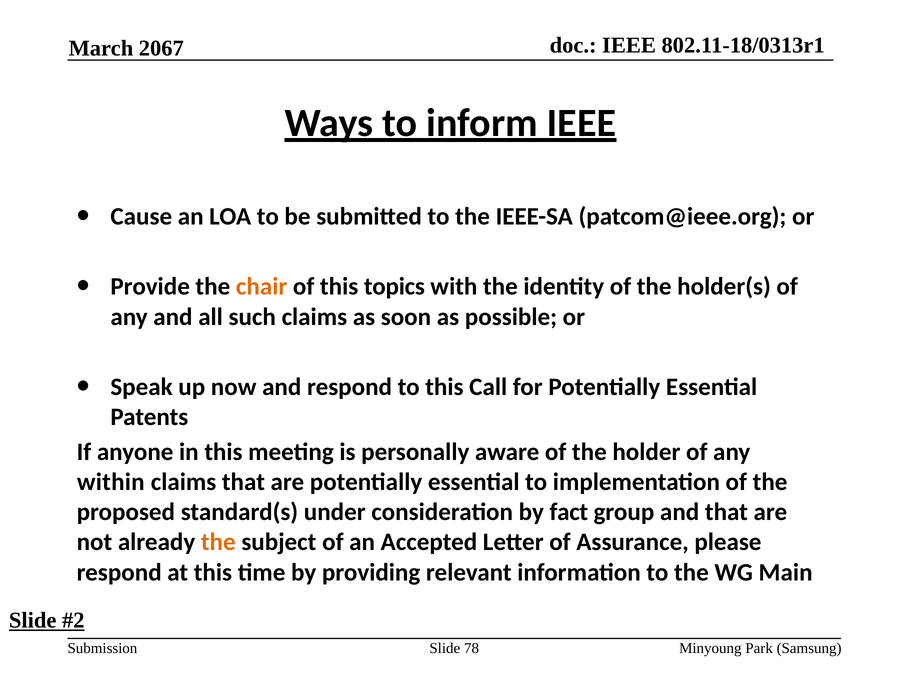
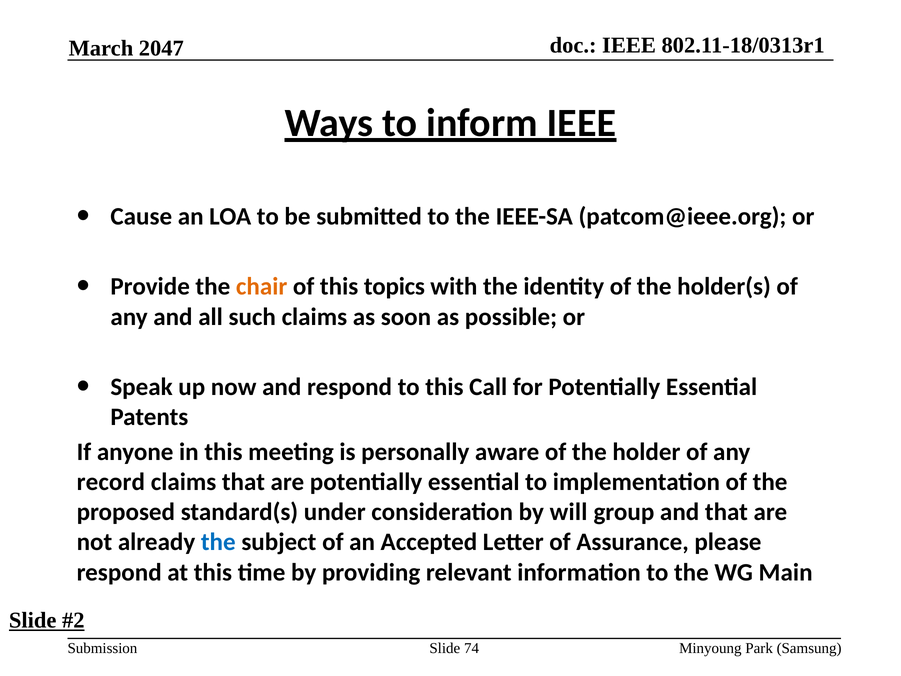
2067: 2067 -> 2047
within: within -> record
fact: fact -> will
the at (218, 542) colour: orange -> blue
78: 78 -> 74
